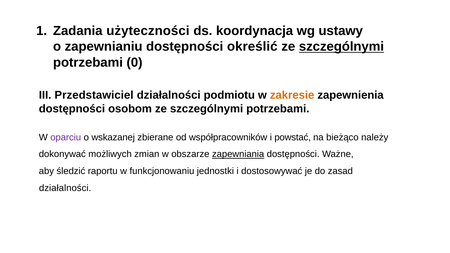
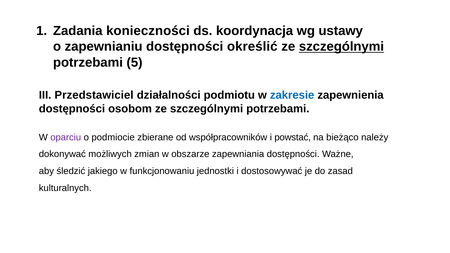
użyteczności: użyteczności -> konieczności
0: 0 -> 5
zakresie colour: orange -> blue
wskazanej: wskazanej -> podmiocie
zapewniania underline: present -> none
raportu: raportu -> jakiego
działalności at (65, 188): działalności -> kulturalnych
